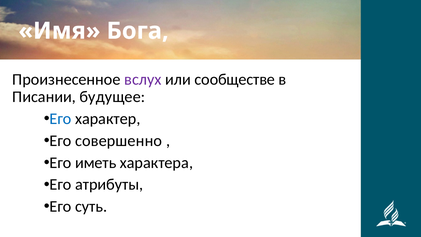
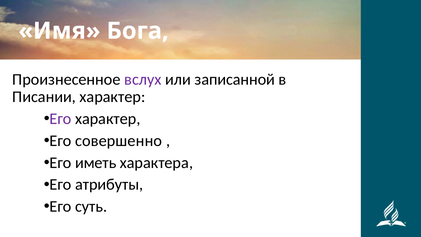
сообществе: сообществе -> записанной
Писании будущее: будущее -> характер
Его at (60, 119) colour: blue -> purple
